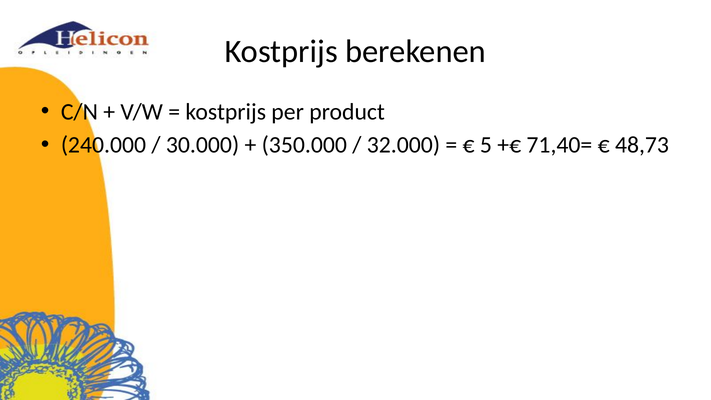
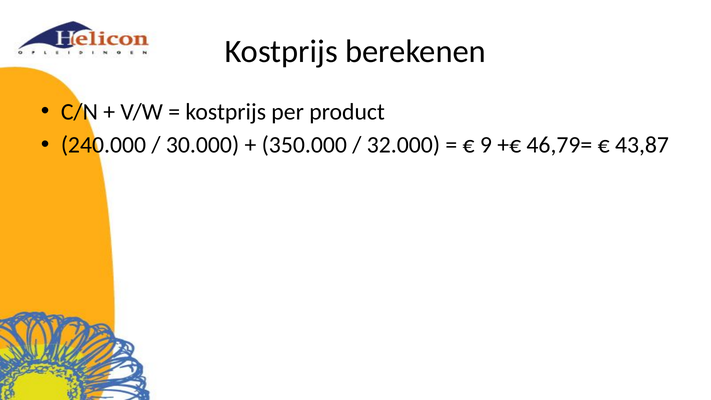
5: 5 -> 9
71,40=: 71,40= -> 46,79=
48,73: 48,73 -> 43,87
